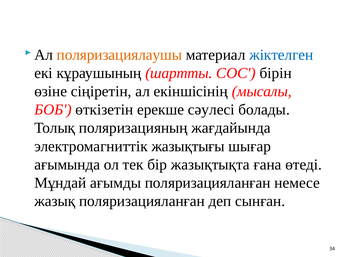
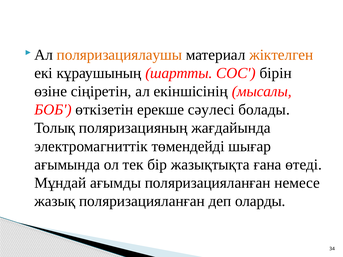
жіктелген colour: blue -> orange
жазықтығы: жазықтығы -> төмендейді
сынған: сынған -> оларды
